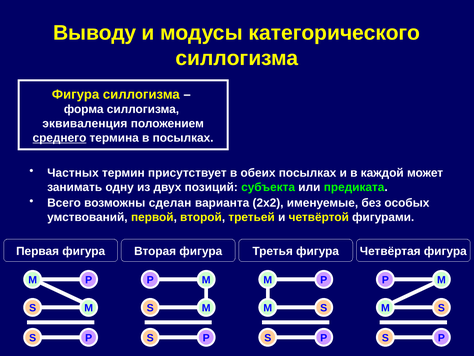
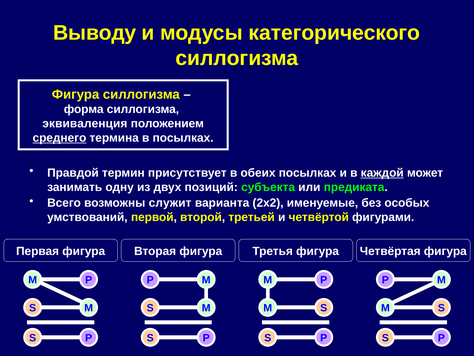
Частных: Частных -> Правдой
каждой underline: none -> present
сделан: сделан -> служит
